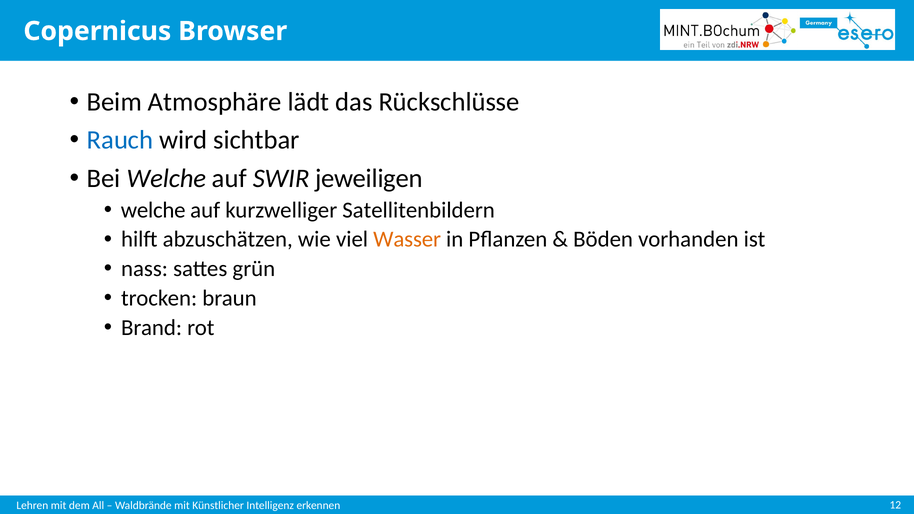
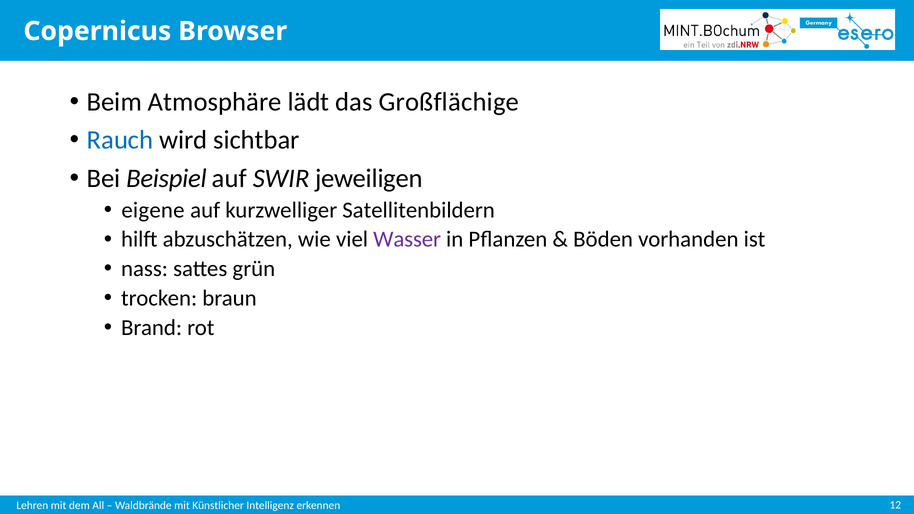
Rückschlüsse: Rückschlüsse -> Großflächige
Bei Welche: Welche -> Beispiel
welche at (153, 210): welche -> eigene
Wasser colour: orange -> purple
